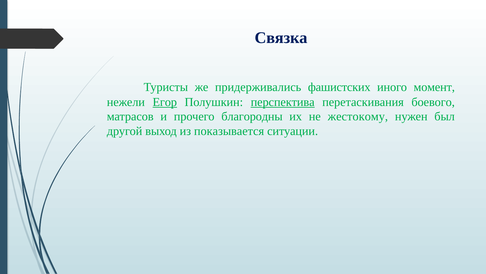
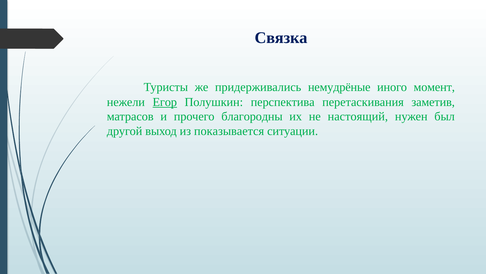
фашистских: фашистских -> немудрёные
перспектива underline: present -> none
боевого: боевого -> заметив
жестокому: жестокому -> настоящий
